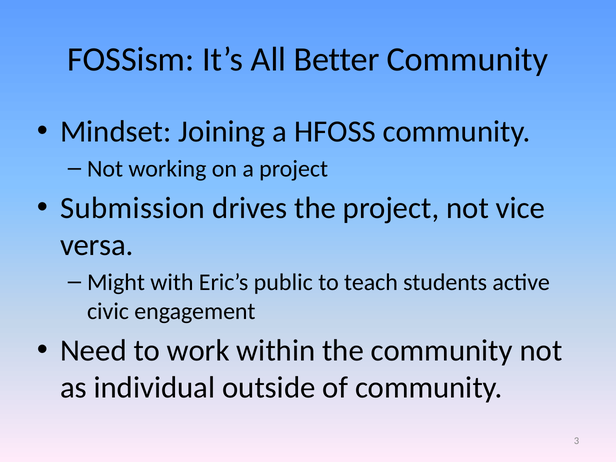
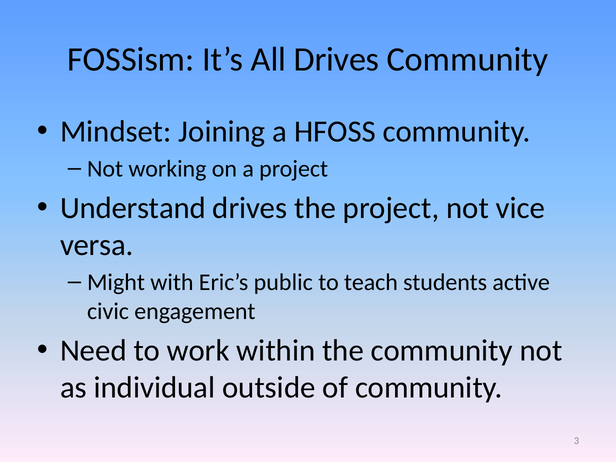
All Better: Better -> Drives
Submission: Submission -> Understand
